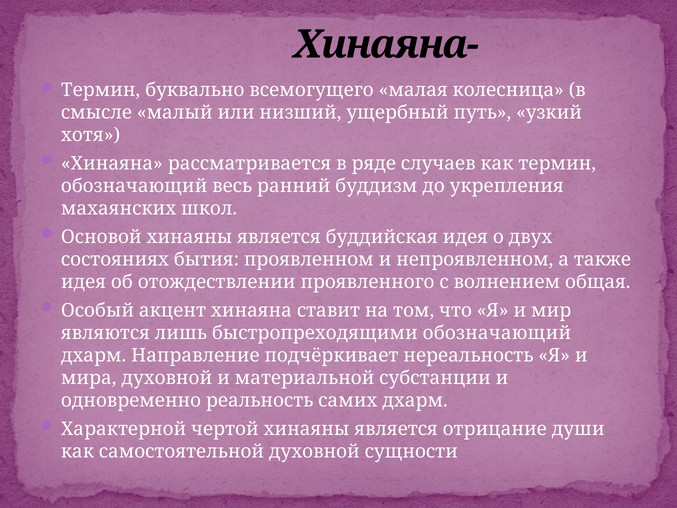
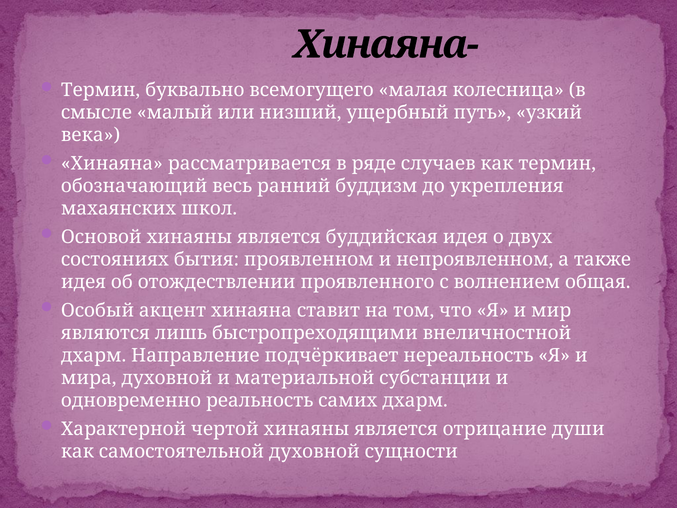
хотя: хотя -> века
быстропреходящими обозначающий: обозначающий -> внеличностной
